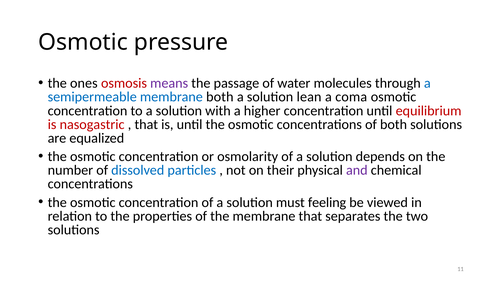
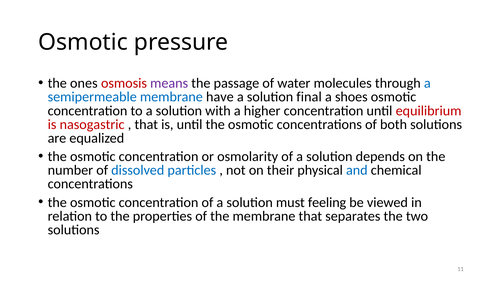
membrane both: both -> have
lean: lean -> final
coma: coma -> shoes
and colour: purple -> blue
